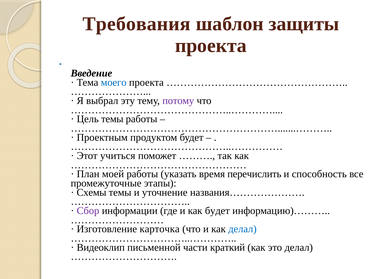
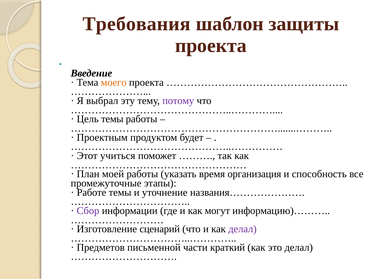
моего colour: blue -> orange
перечислить: перечислить -> организация
Схемы: Схемы -> Работе
как будет: будет -> могут
карточка: карточка -> сценарий
делал at (242, 229) colour: blue -> purple
Видеоклип: Видеоклип -> Предметов
